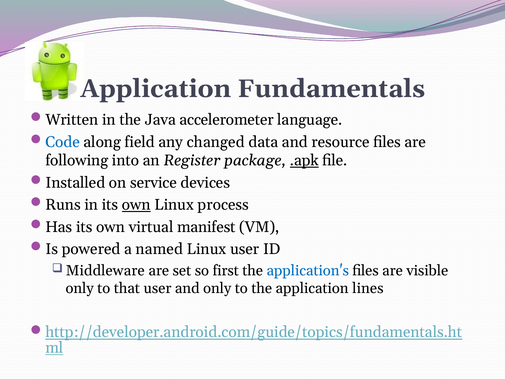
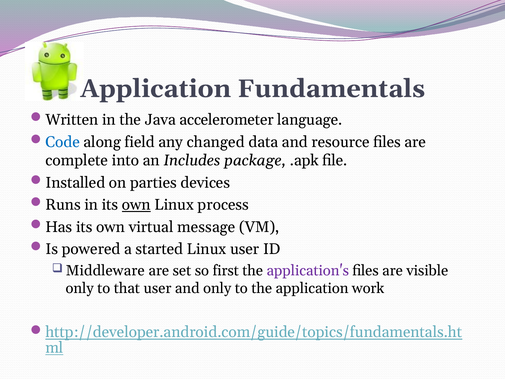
following: following -> complete
Register: Register -> Includes
.apk underline: present -> none
service: service -> parties
manifest: manifest -> message
named: named -> started
application's colour: blue -> purple
lines: lines -> work
